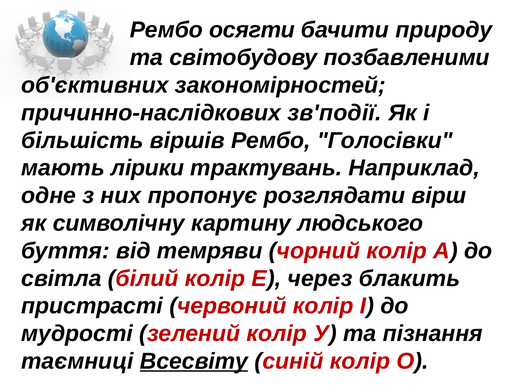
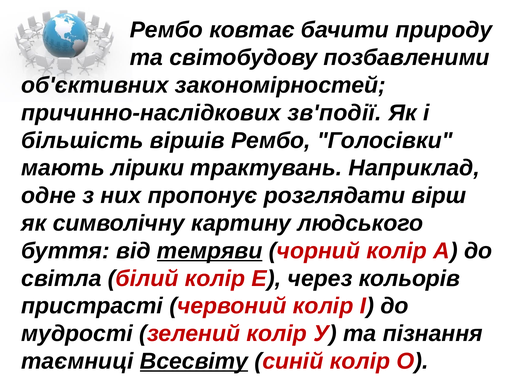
осягти: осягти -> ковтає
темряви underline: none -> present
блакить: блакить -> кольорів
